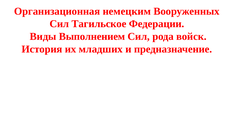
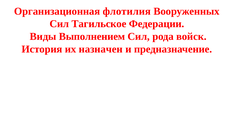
немецким: немецким -> флотилия
младших: младших -> назначен
